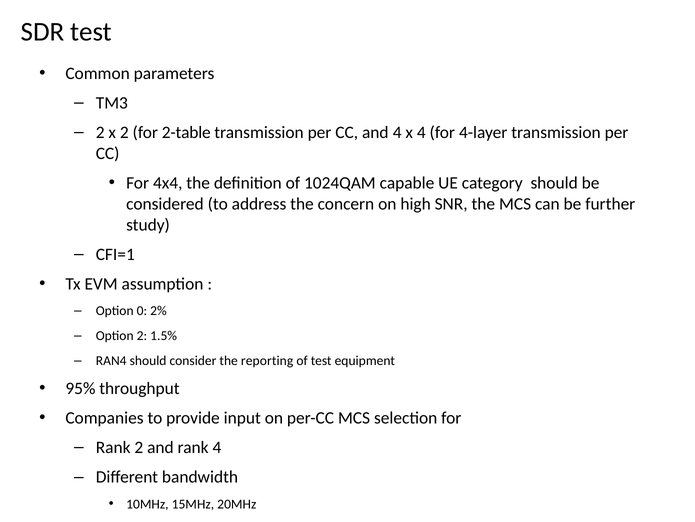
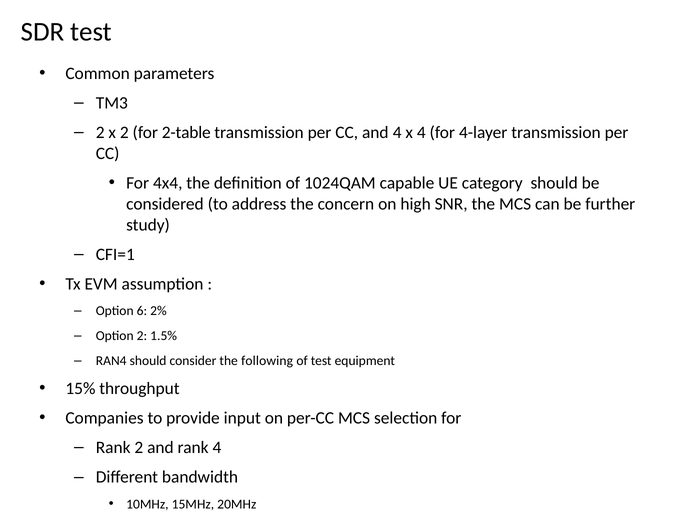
0: 0 -> 6
reporting: reporting -> following
95%: 95% -> 15%
